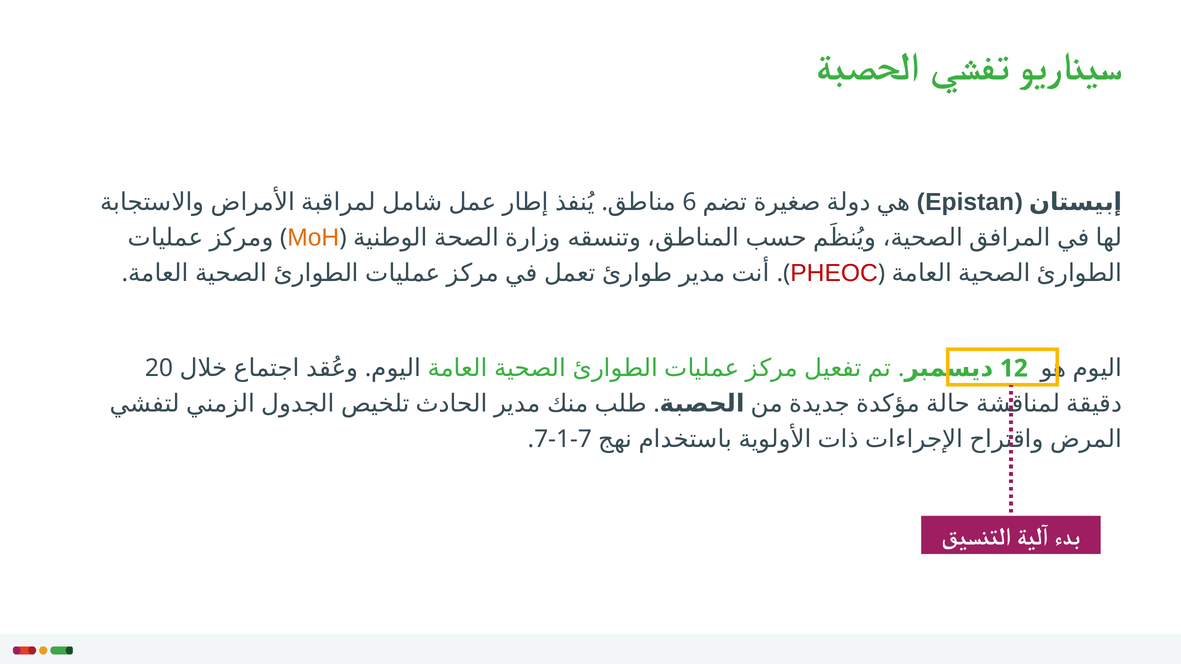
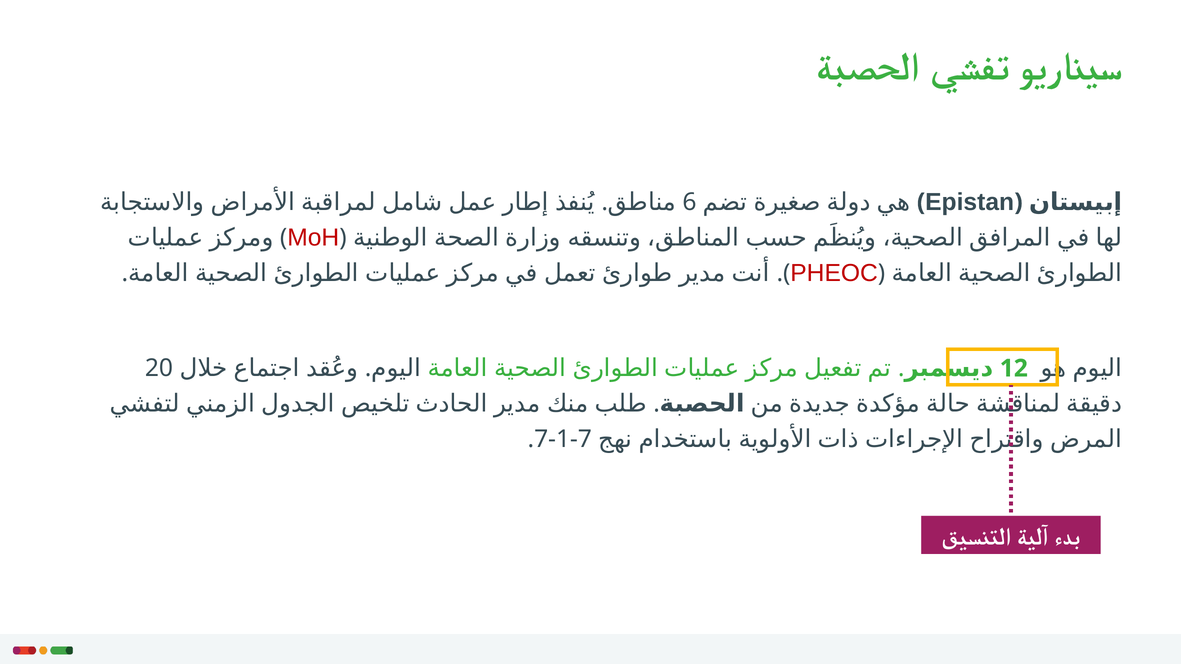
MoH colour: orange -> red
